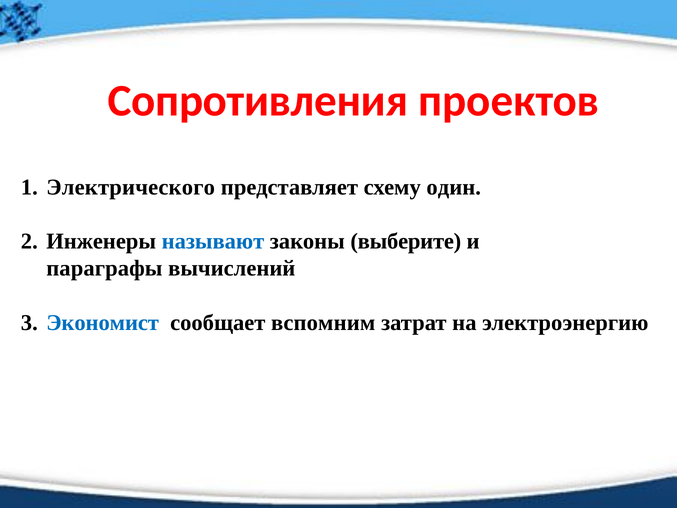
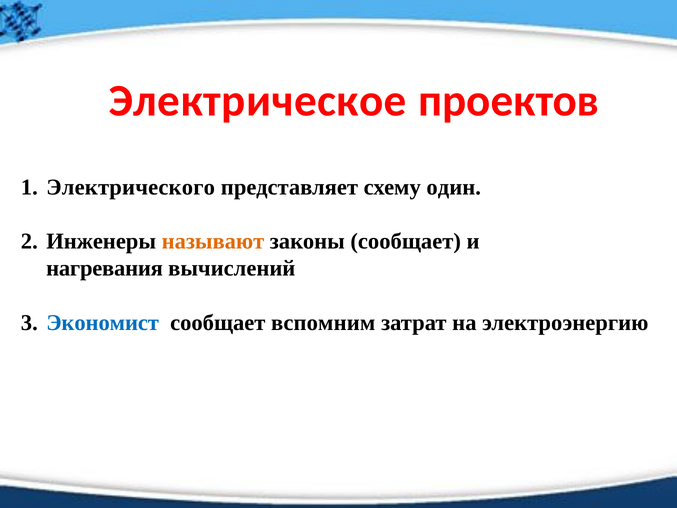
Сопротивления: Сопротивления -> Электрическое
называют colour: blue -> orange
законы выберите: выберите -> сообщает
параграфы: параграфы -> нагревания
